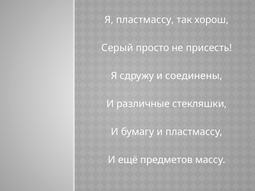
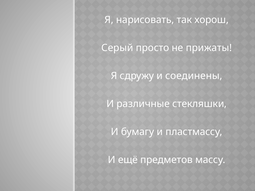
Я пластмассу: пластмассу -> нарисовать
присесть: присесть -> прижаты
